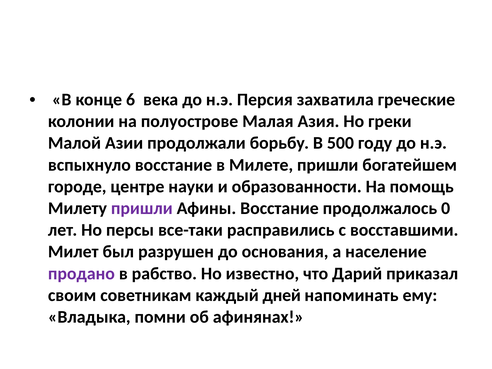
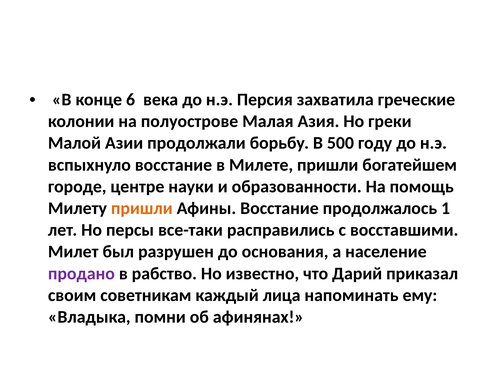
пришли at (142, 208) colour: purple -> orange
0: 0 -> 1
дней: дней -> лица
